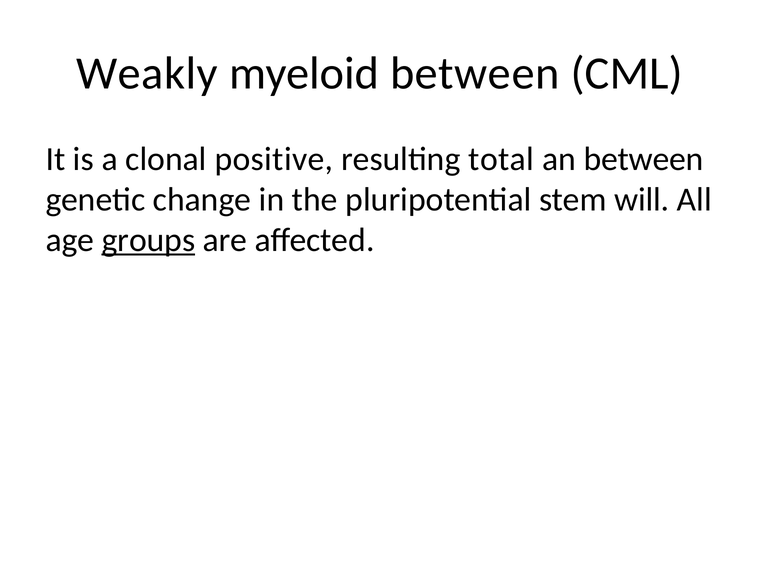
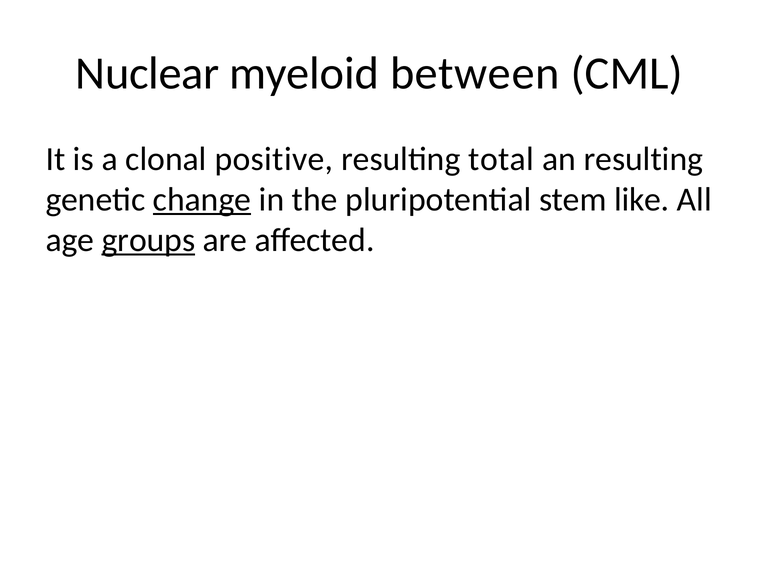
Weakly: Weakly -> Nuclear
an between: between -> resulting
change underline: none -> present
will: will -> like
